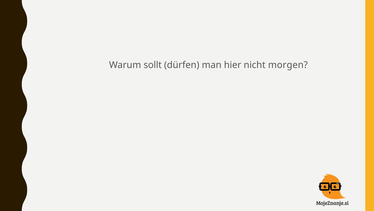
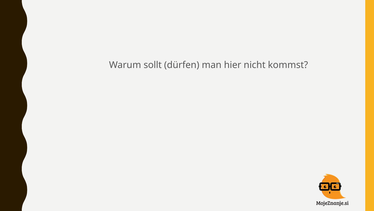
morgen: morgen -> kommst
